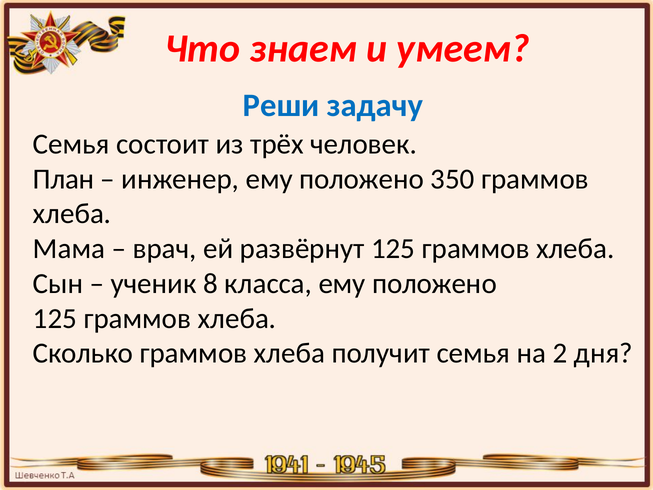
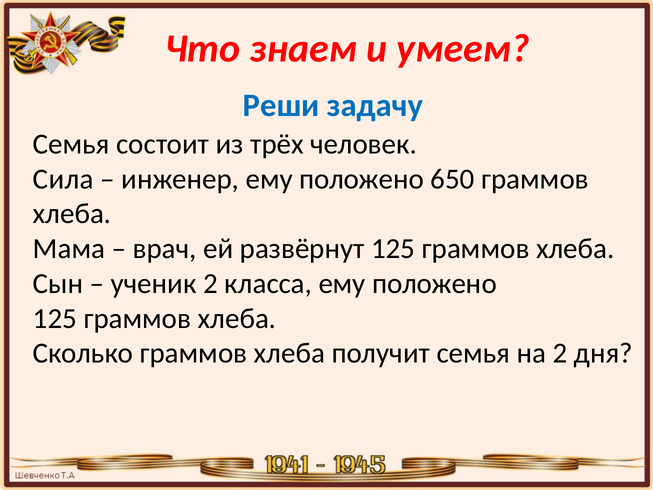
План: План -> Сила
350: 350 -> 650
ученик 8: 8 -> 2
